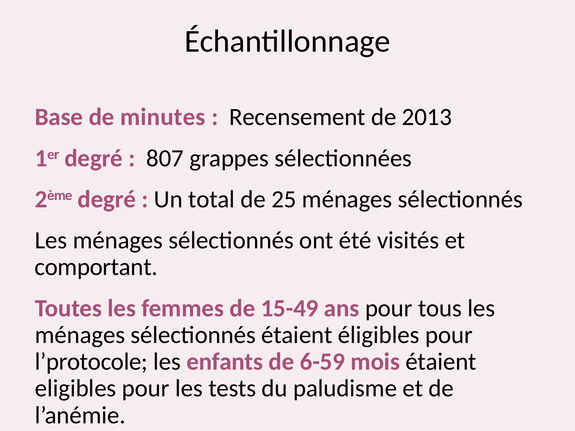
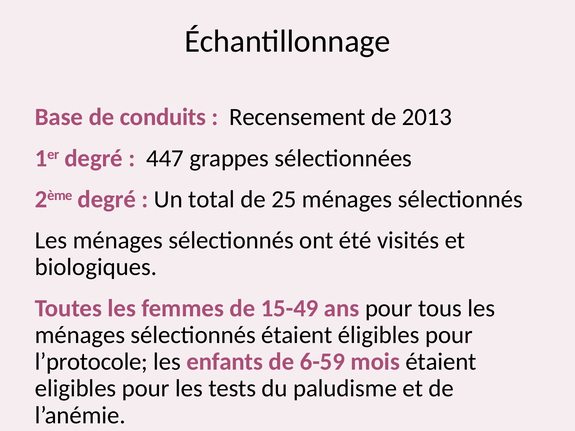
minutes: minutes -> conduits
807: 807 -> 447
comportant: comportant -> biologiques
